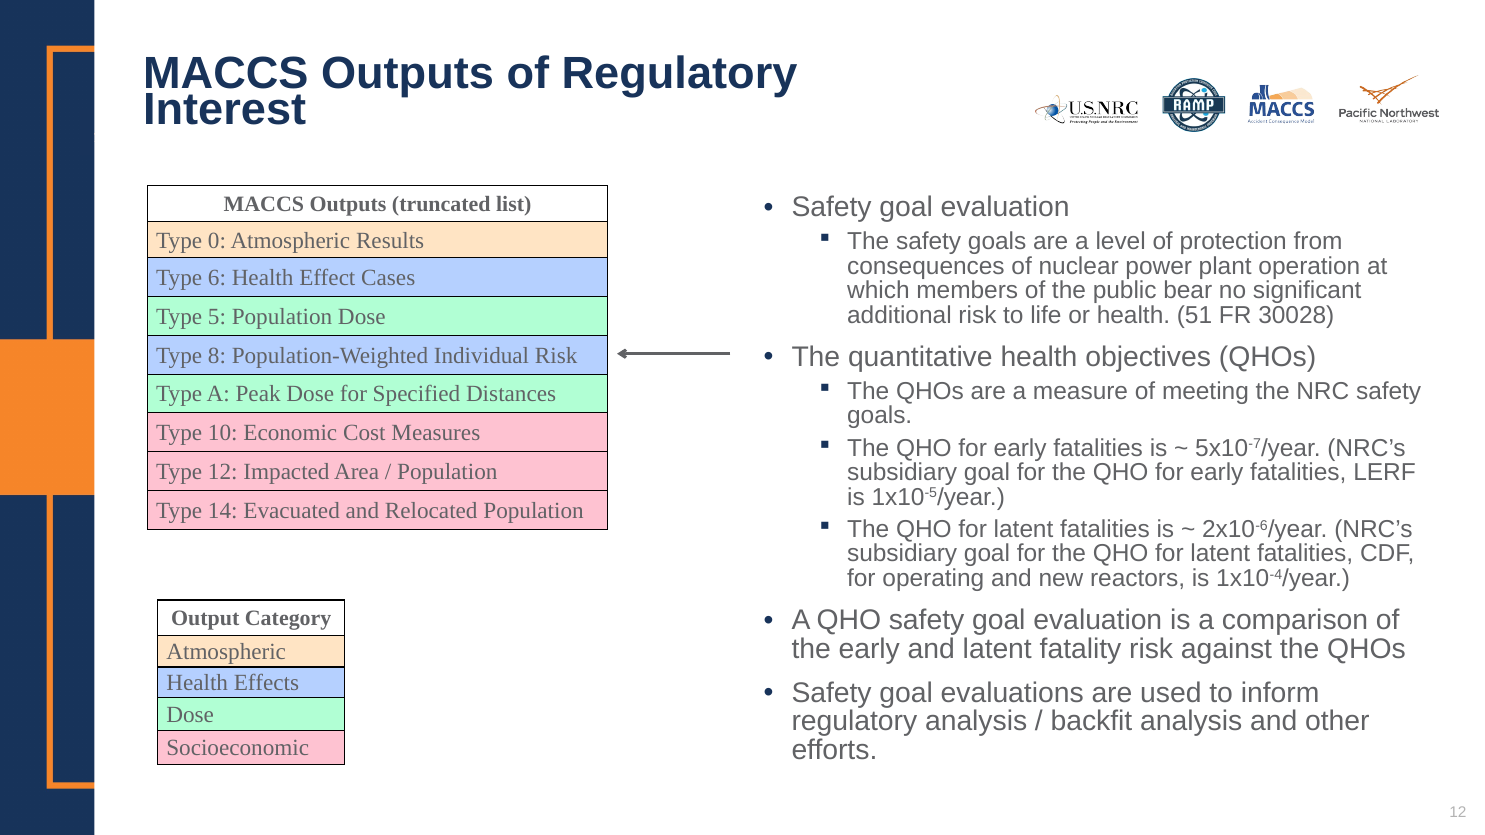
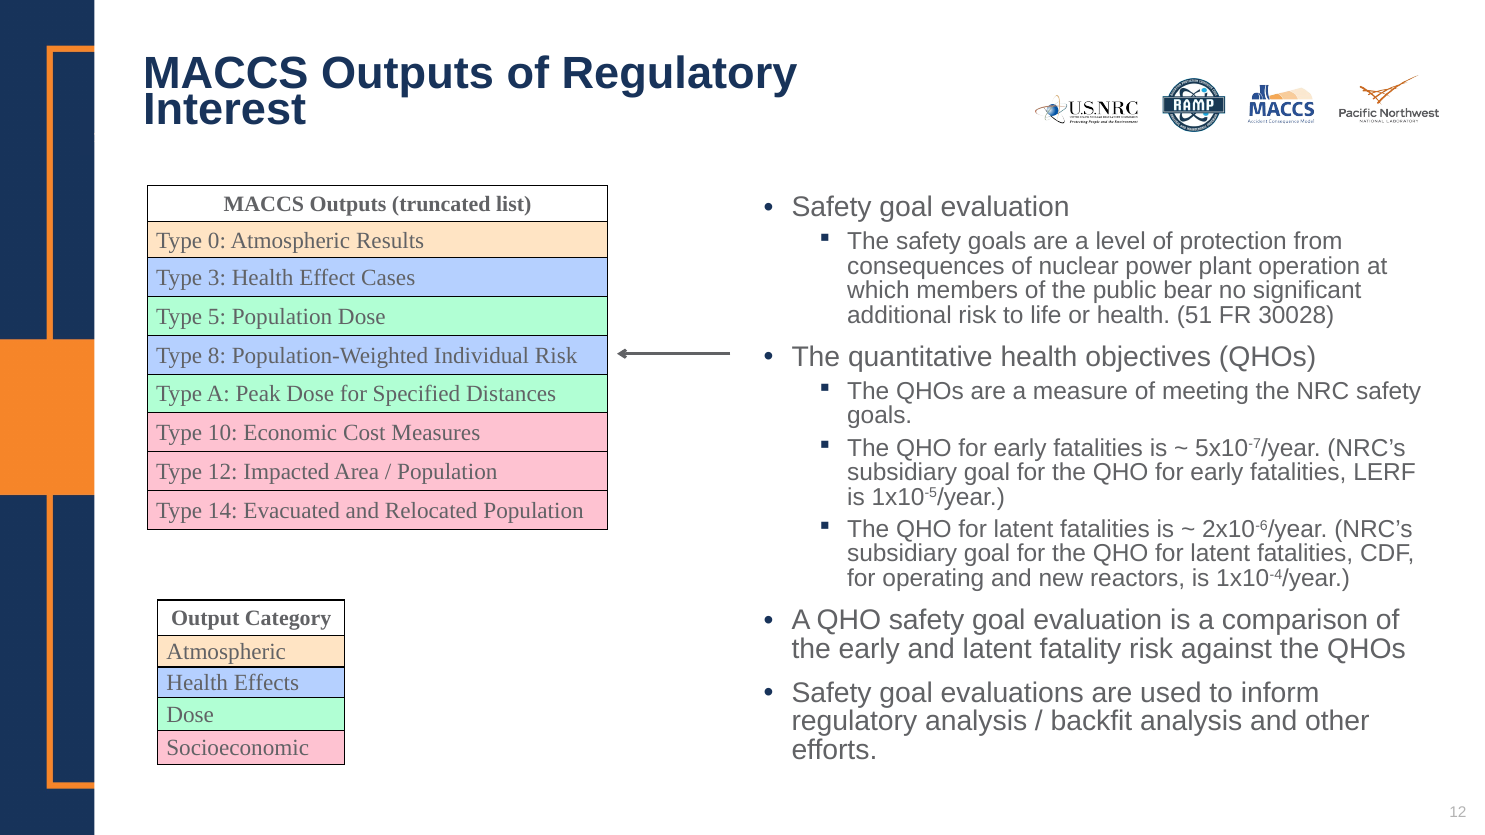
6: 6 -> 3
